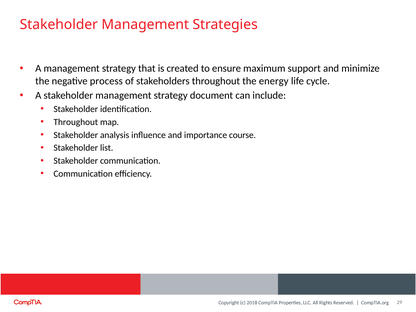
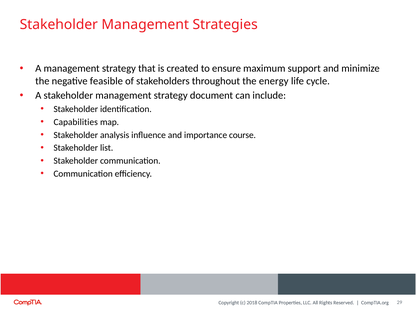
process: process -> feasible
Throughout at (76, 122): Throughout -> Capabilities
